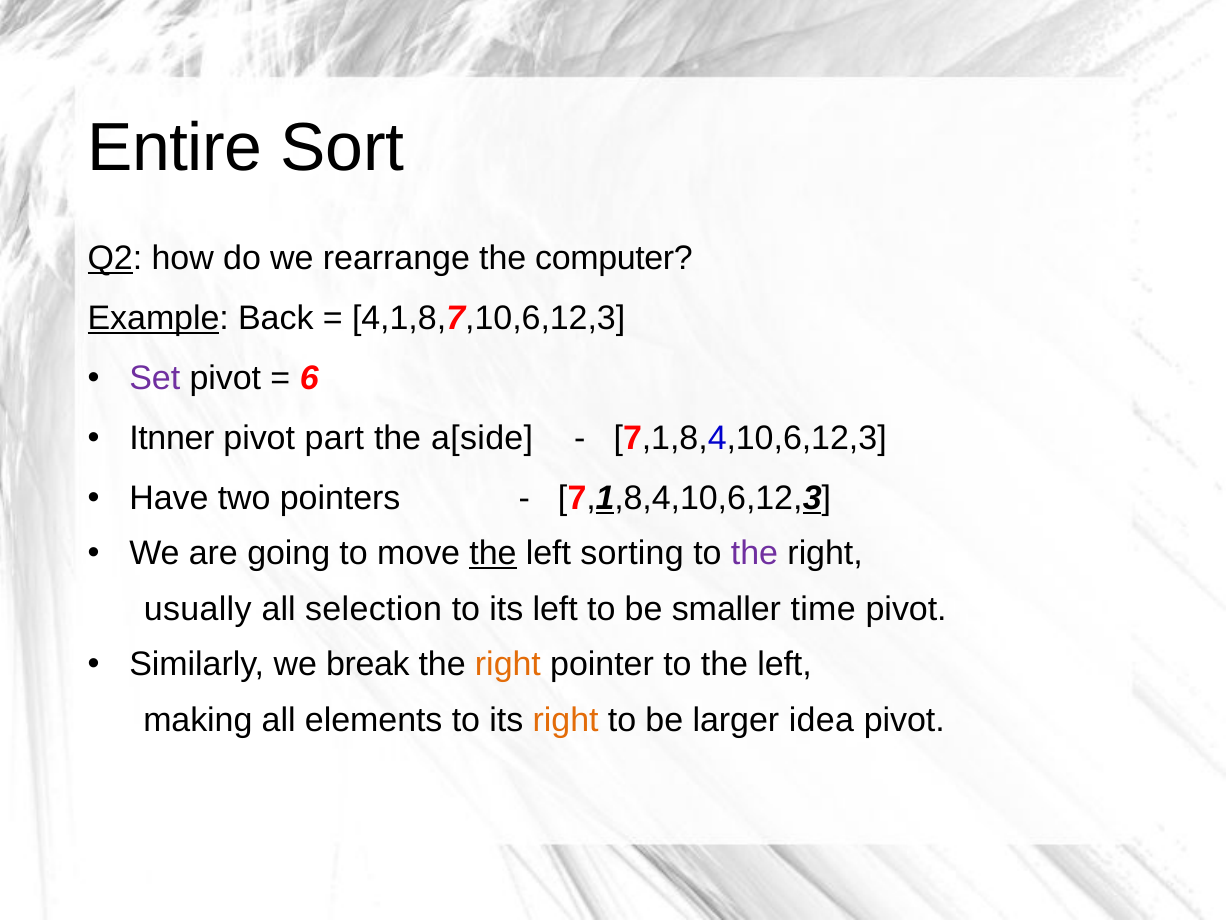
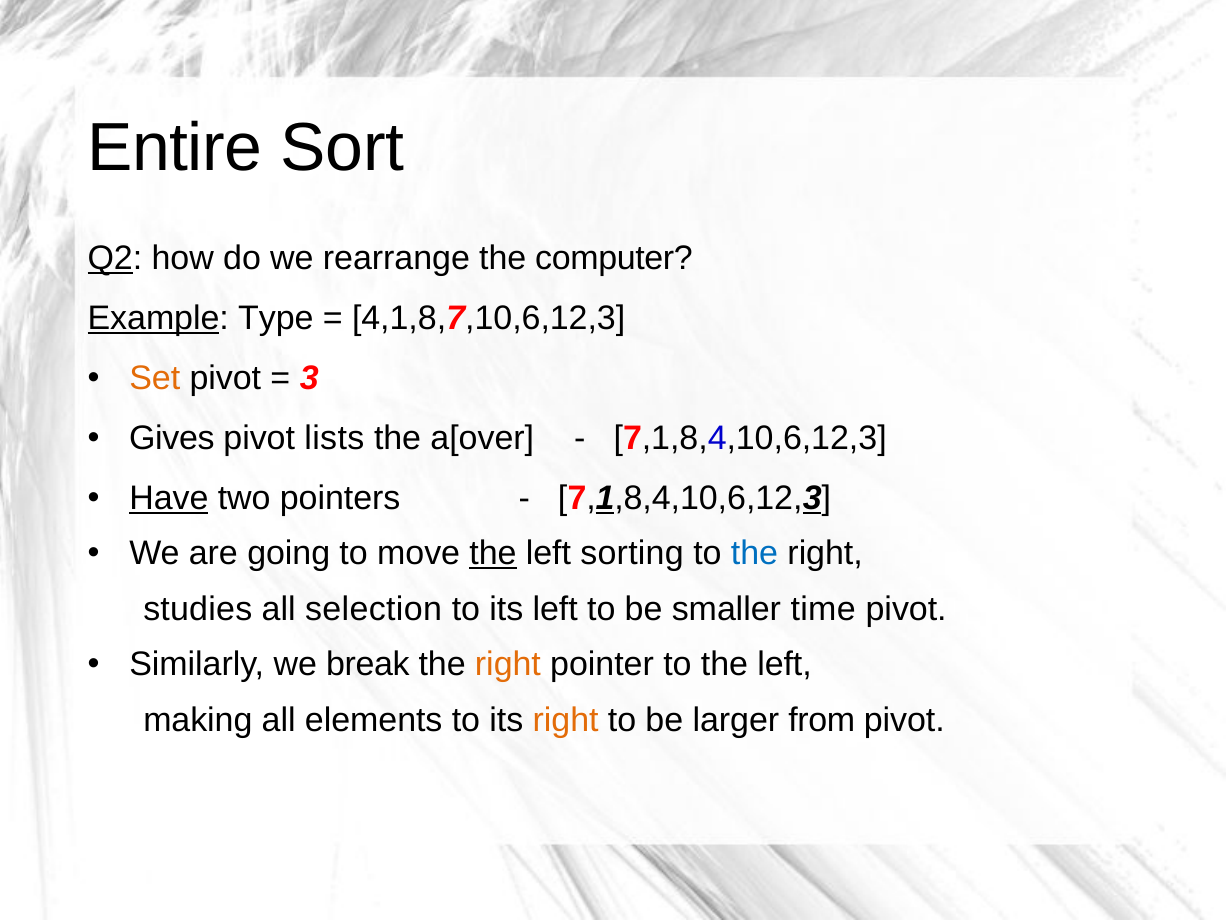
Back: Back -> Type
Set colour: purple -> orange
6: 6 -> 3
Itnner: Itnner -> Gives
part: part -> lists
a[side: a[side -> a[over
Have underline: none -> present
the at (754, 553) colour: purple -> blue
usually: usually -> studies
idea: idea -> from
